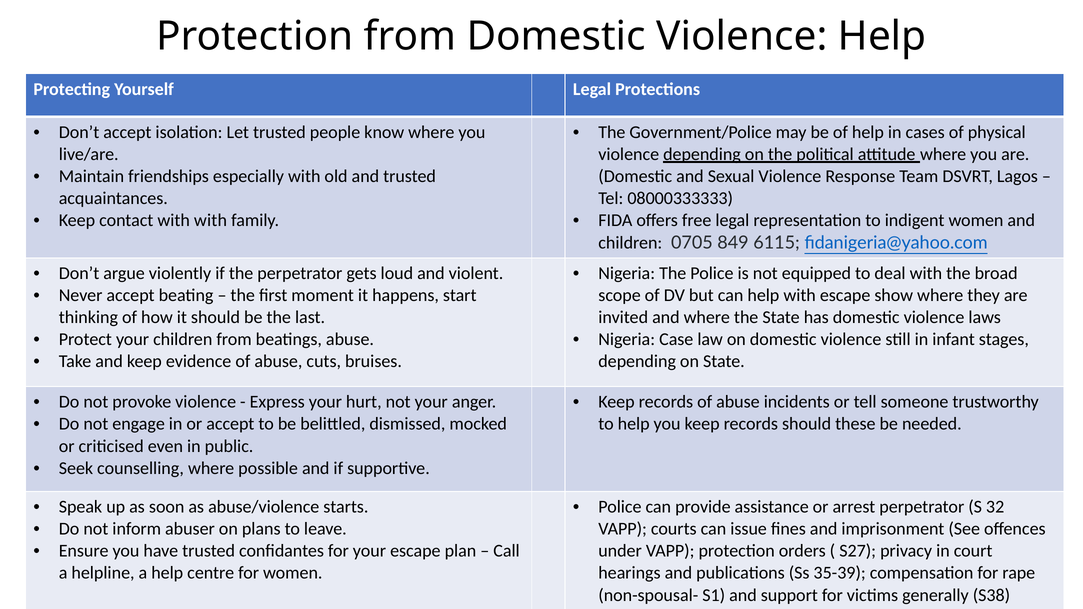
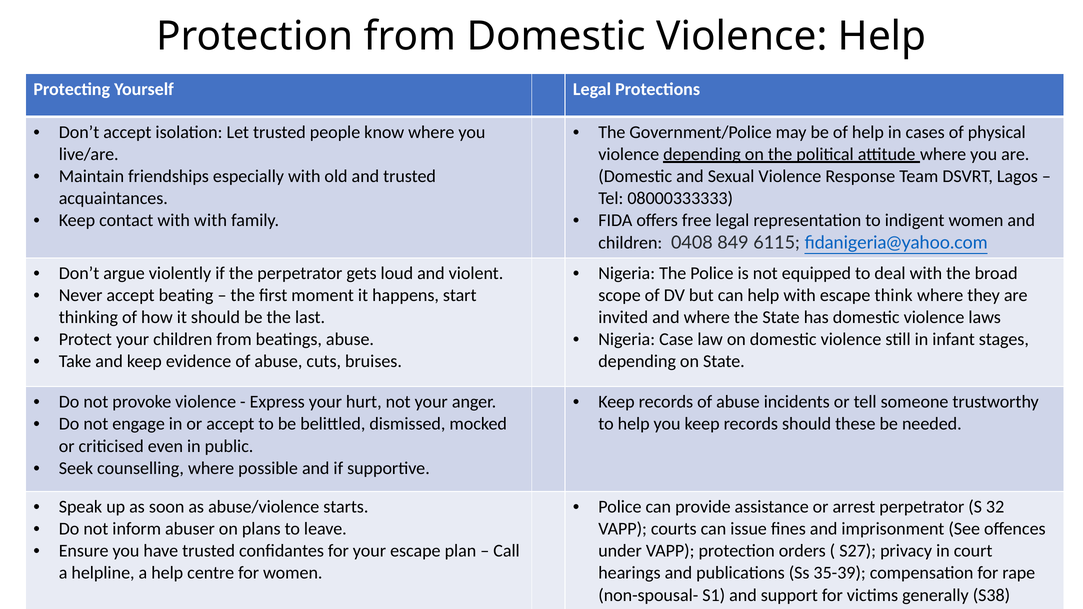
0705: 0705 -> 0408
show: show -> think
